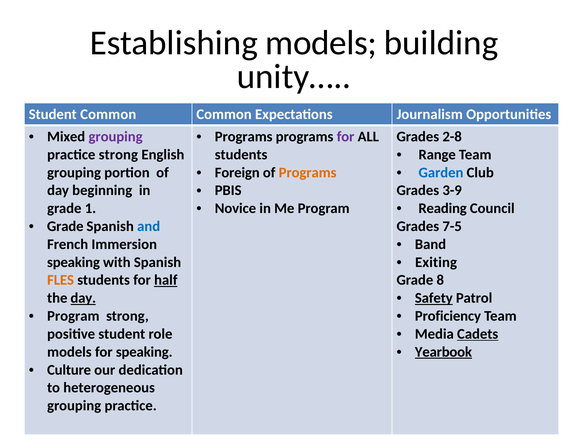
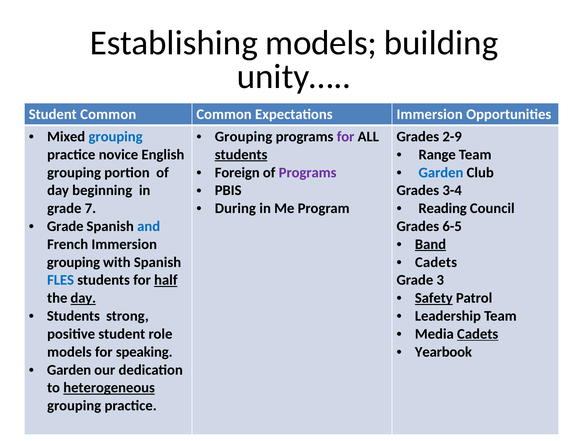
Expectations Journalism: Journalism -> Immersion
grouping at (116, 137) colour: purple -> blue
Programs at (244, 137): Programs -> Grouping
2-8: 2-8 -> 2-9
practice strong: strong -> novice
students at (241, 155) underline: none -> present
Programs at (308, 172) colour: orange -> purple
3-9: 3-9 -> 3-4
Novice: Novice -> During
1: 1 -> 7
7-5: 7-5 -> 6-5
Band underline: none -> present
Exiting at (436, 262): Exiting -> Cadets
speaking at (73, 262): speaking -> grouping
FLES colour: orange -> blue
8: 8 -> 3
Program at (73, 316): Program -> Students
Proficiency: Proficiency -> Leadership
Yearbook underline: present -> none
Culture at (69, 370): Culture -> Garden
heterogeneous underline: none -> present
